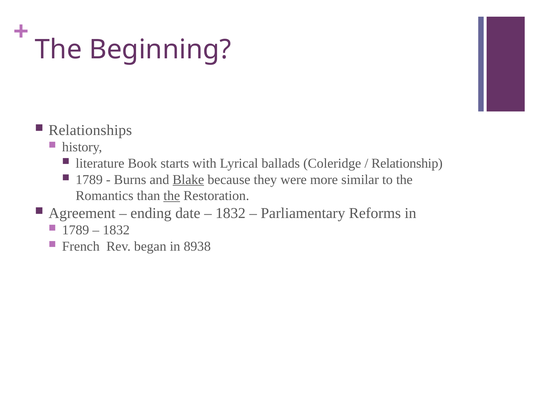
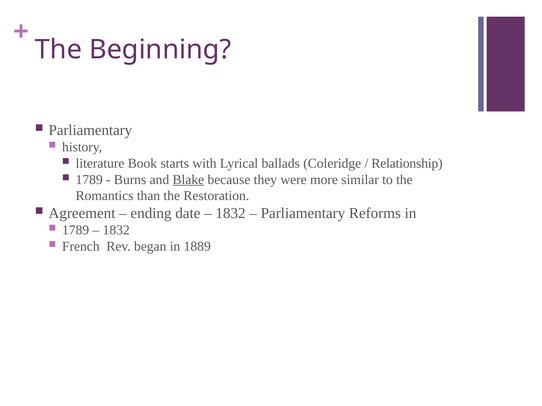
Relationships at (90, 130): Relationships -> Parliamentary
the at (172, 196) underline: present -> none
8938: 8938 -> 1889
